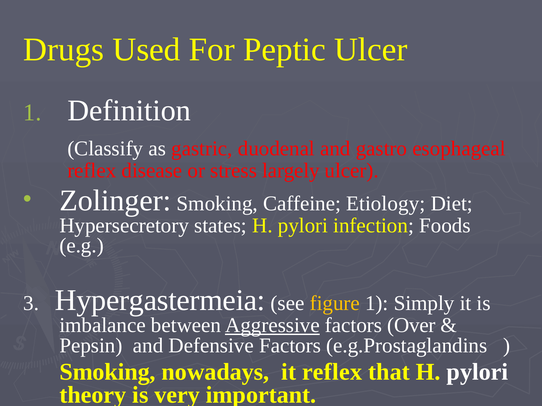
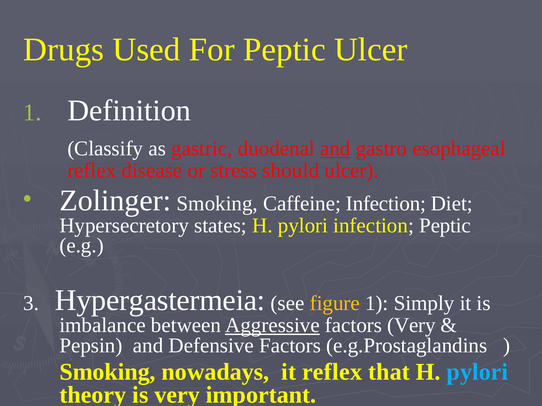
and at (335, 149) underline: none -> present
largely: largely -> should
Caffeine Etiology: Etiology -> Infection
infection Foods: Foods -> Peptic
factors Over: Over -> Very
pylori at (477, 372) colour: white -> light blue
